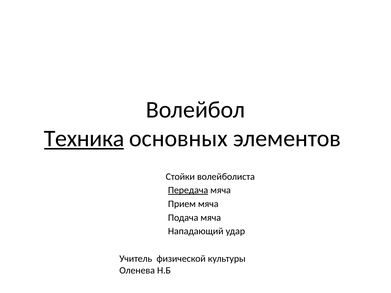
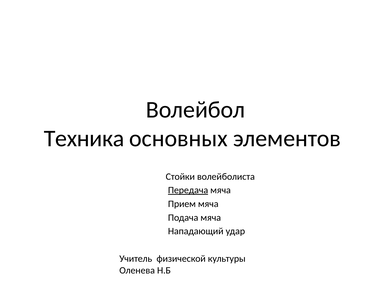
Техника underline: present -> none
